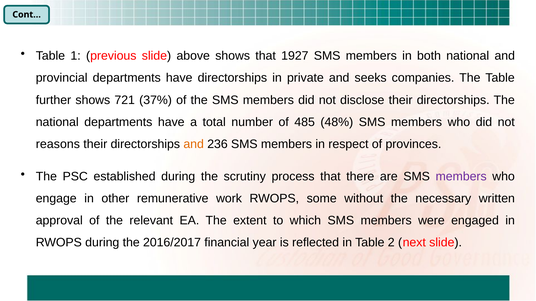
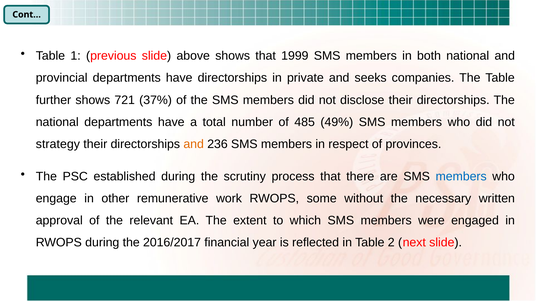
1927: 1927 -> 1999
48%: 48% -> 49%
reasons: reasons -> strategy
members at (461, 177) colour: purple -> blue
